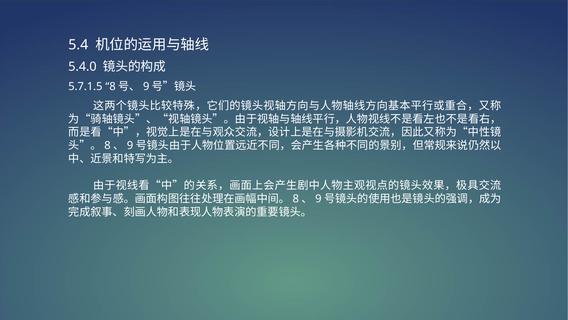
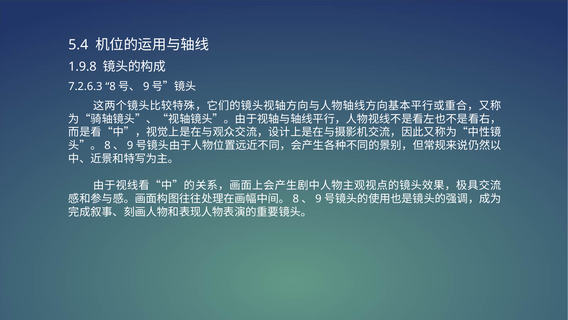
5.4.0: 5.4.0 -> 1.9.8
5.7.1.5: 5.7.1.5 -> 7.2.6.3
